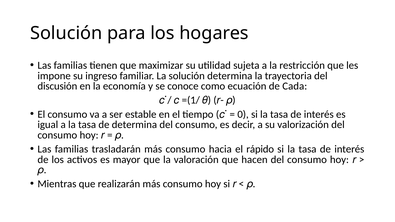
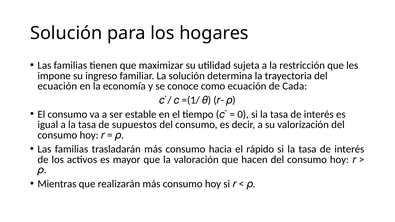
discusión at (57, 86): discusión -> ecuación
de determina: determina -> supuestos
